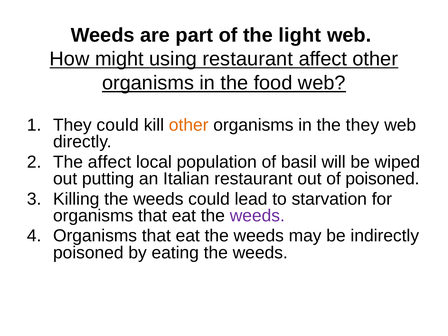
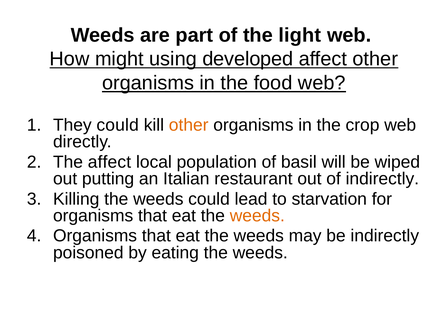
using restaurant: restaurant -> developed
the they: they -> crop
of poisoned: poisoned -> indirectly
weeds at (257, 216) colour: purple -> orange
